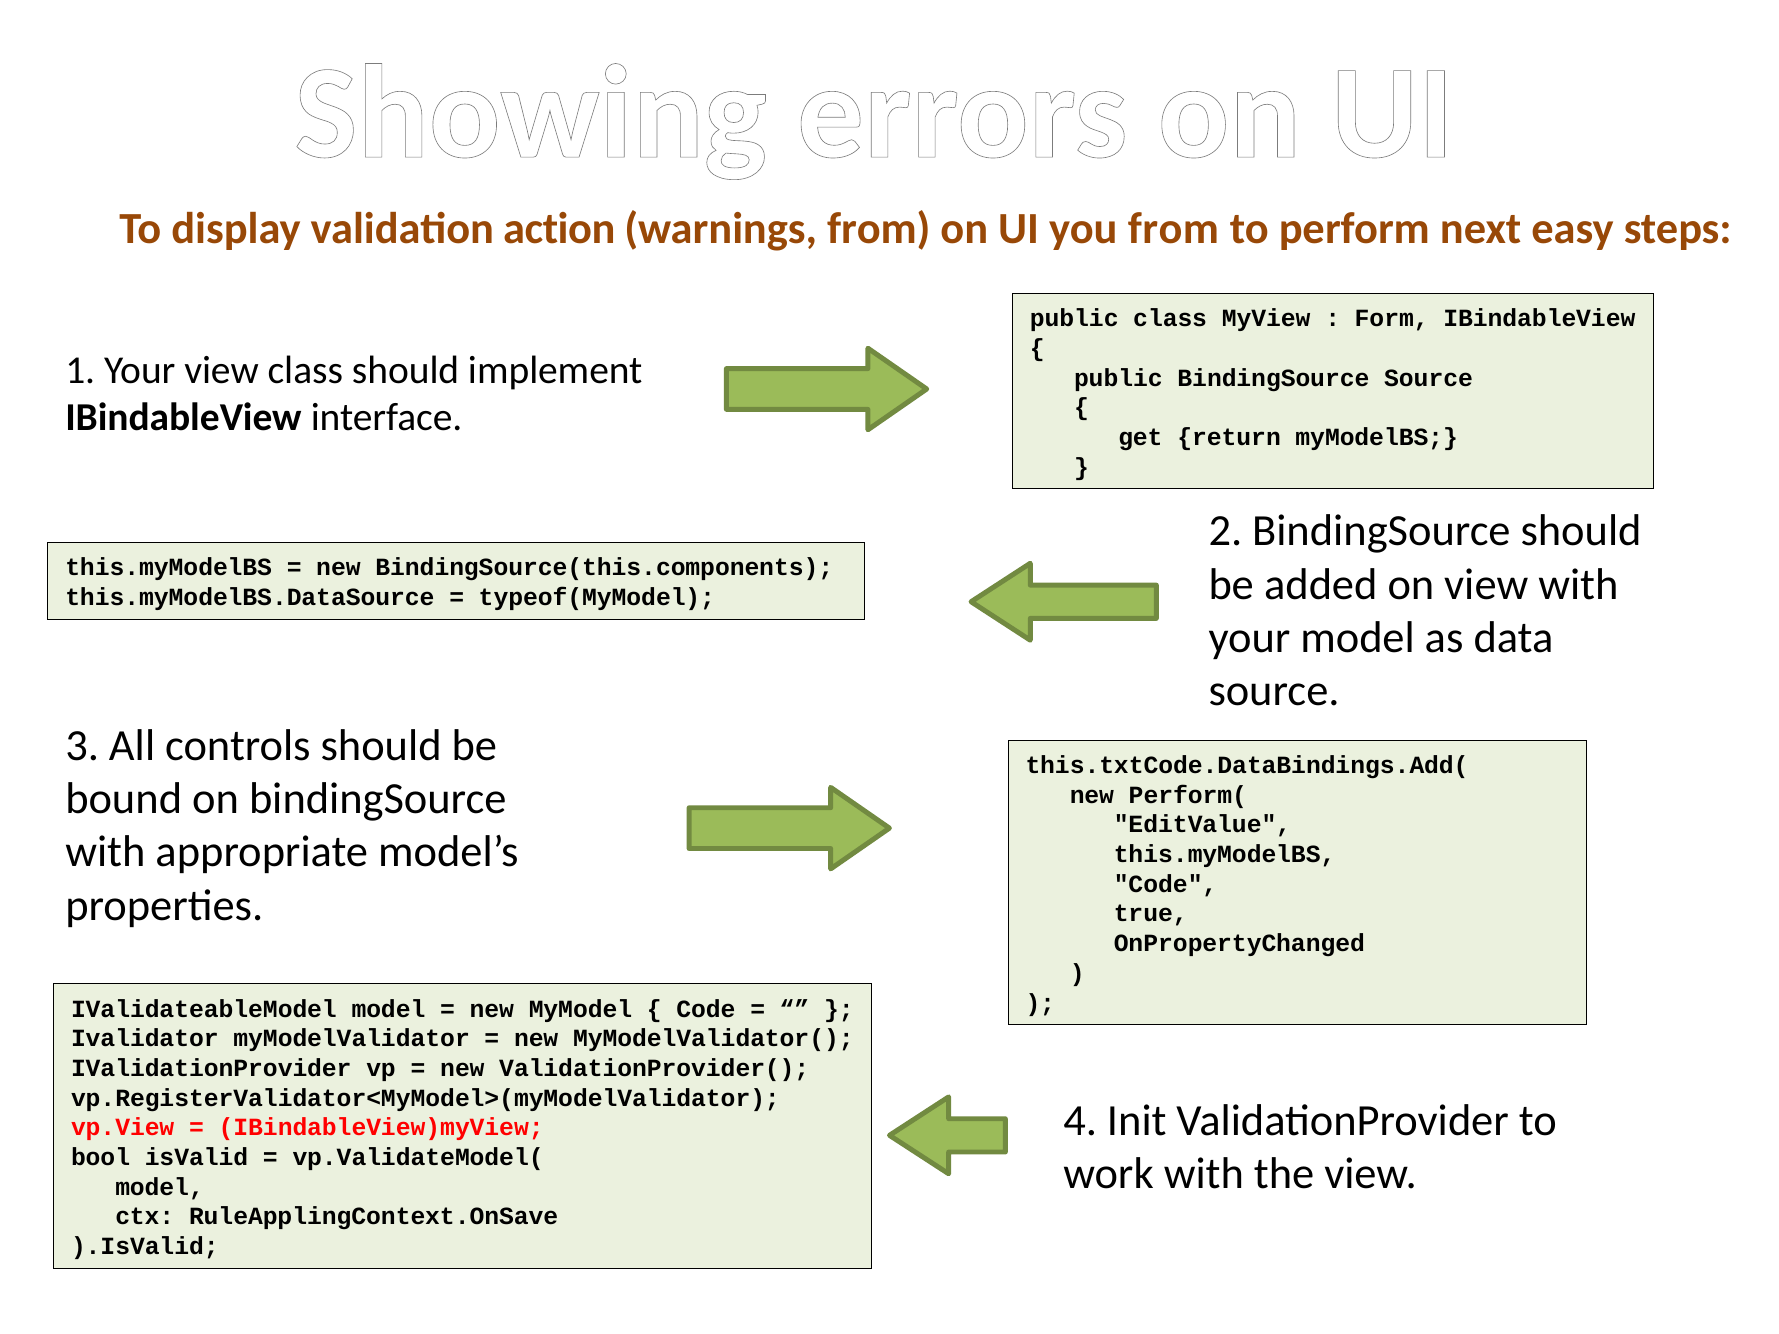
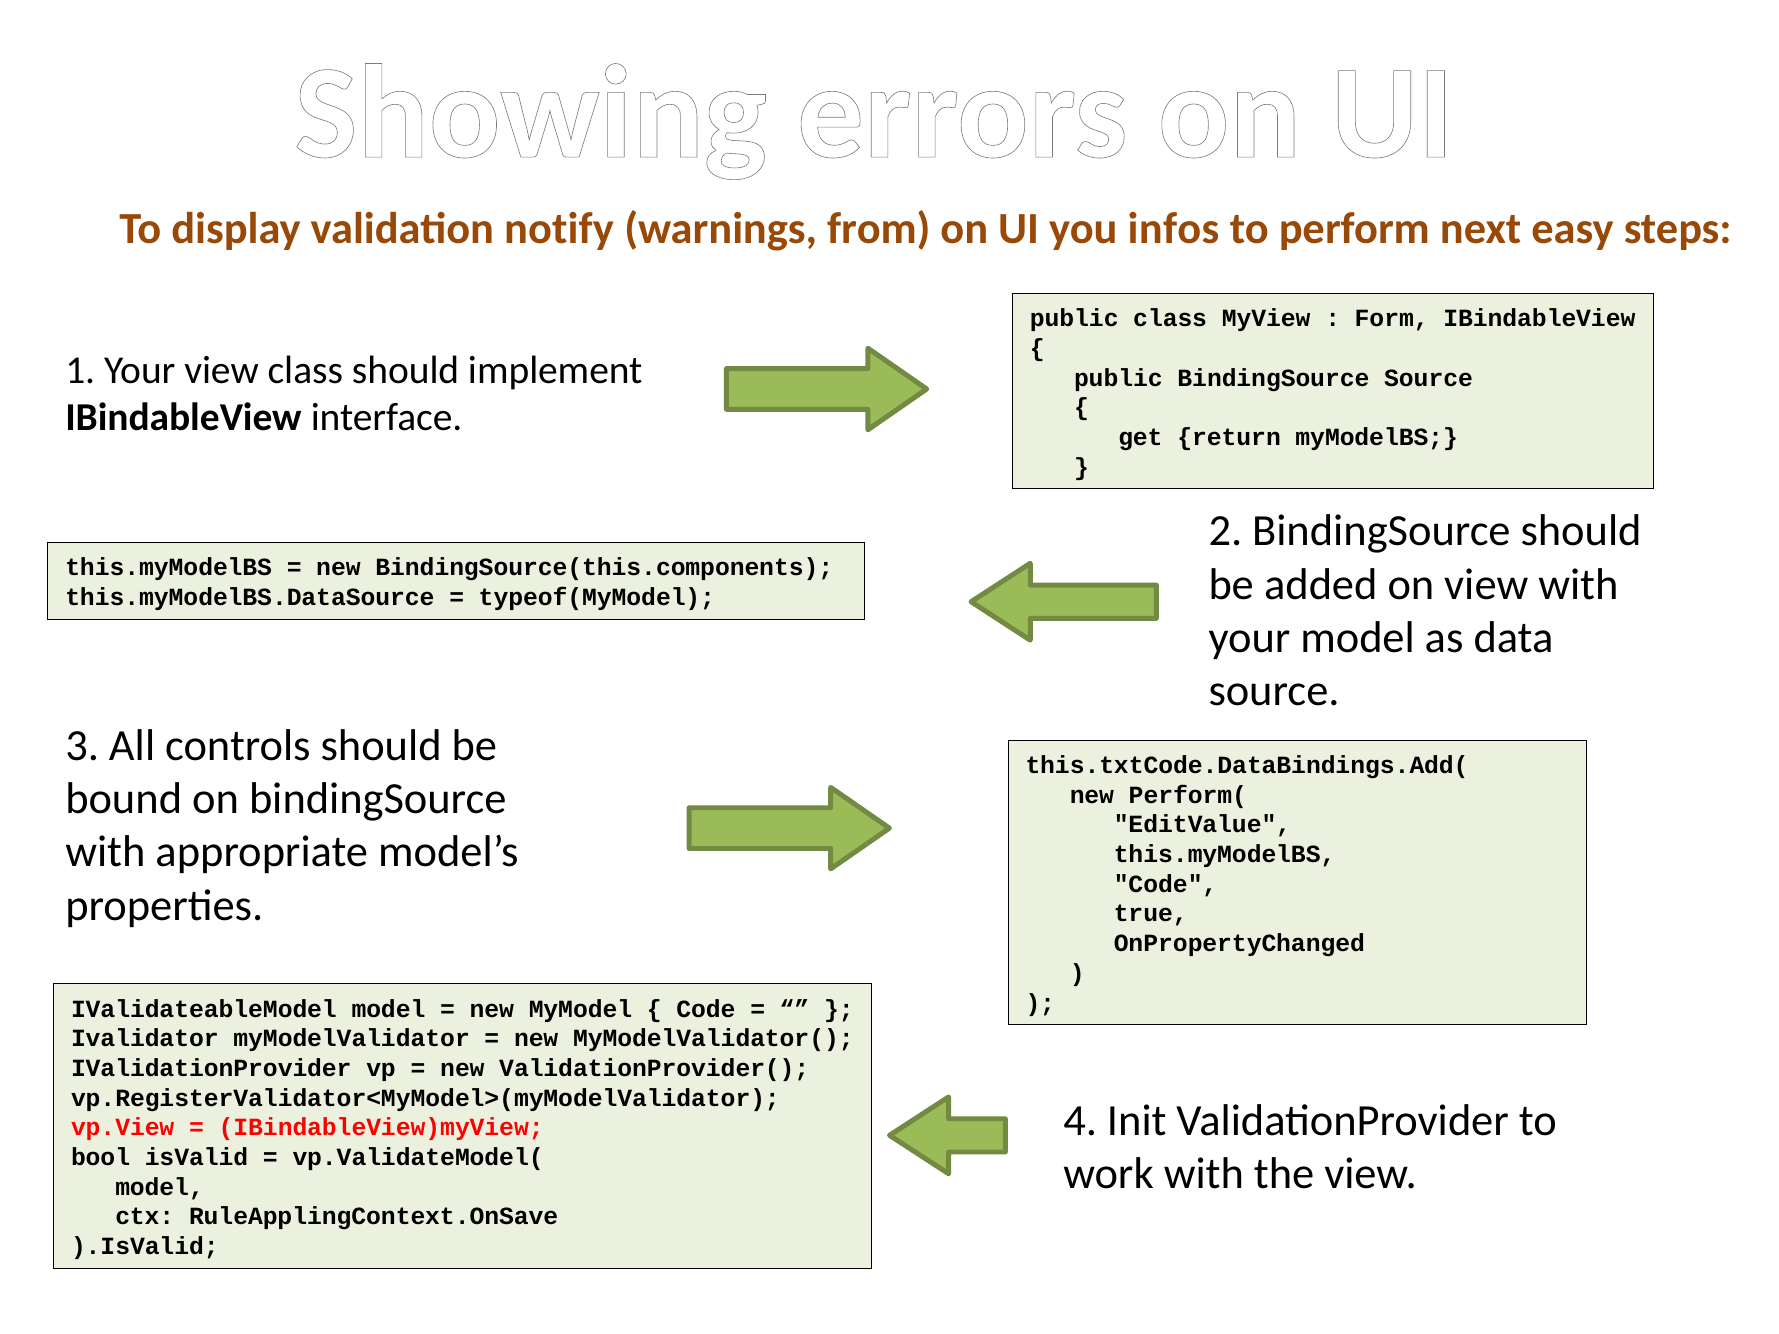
action: action -> notify
you from: from -> infos
